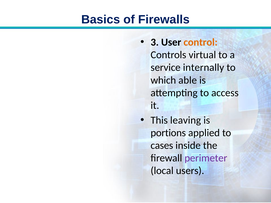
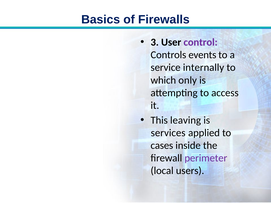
control colour: orange -> purple
virtual: virtual -> events
able: able -> only
portions: portions -> services
